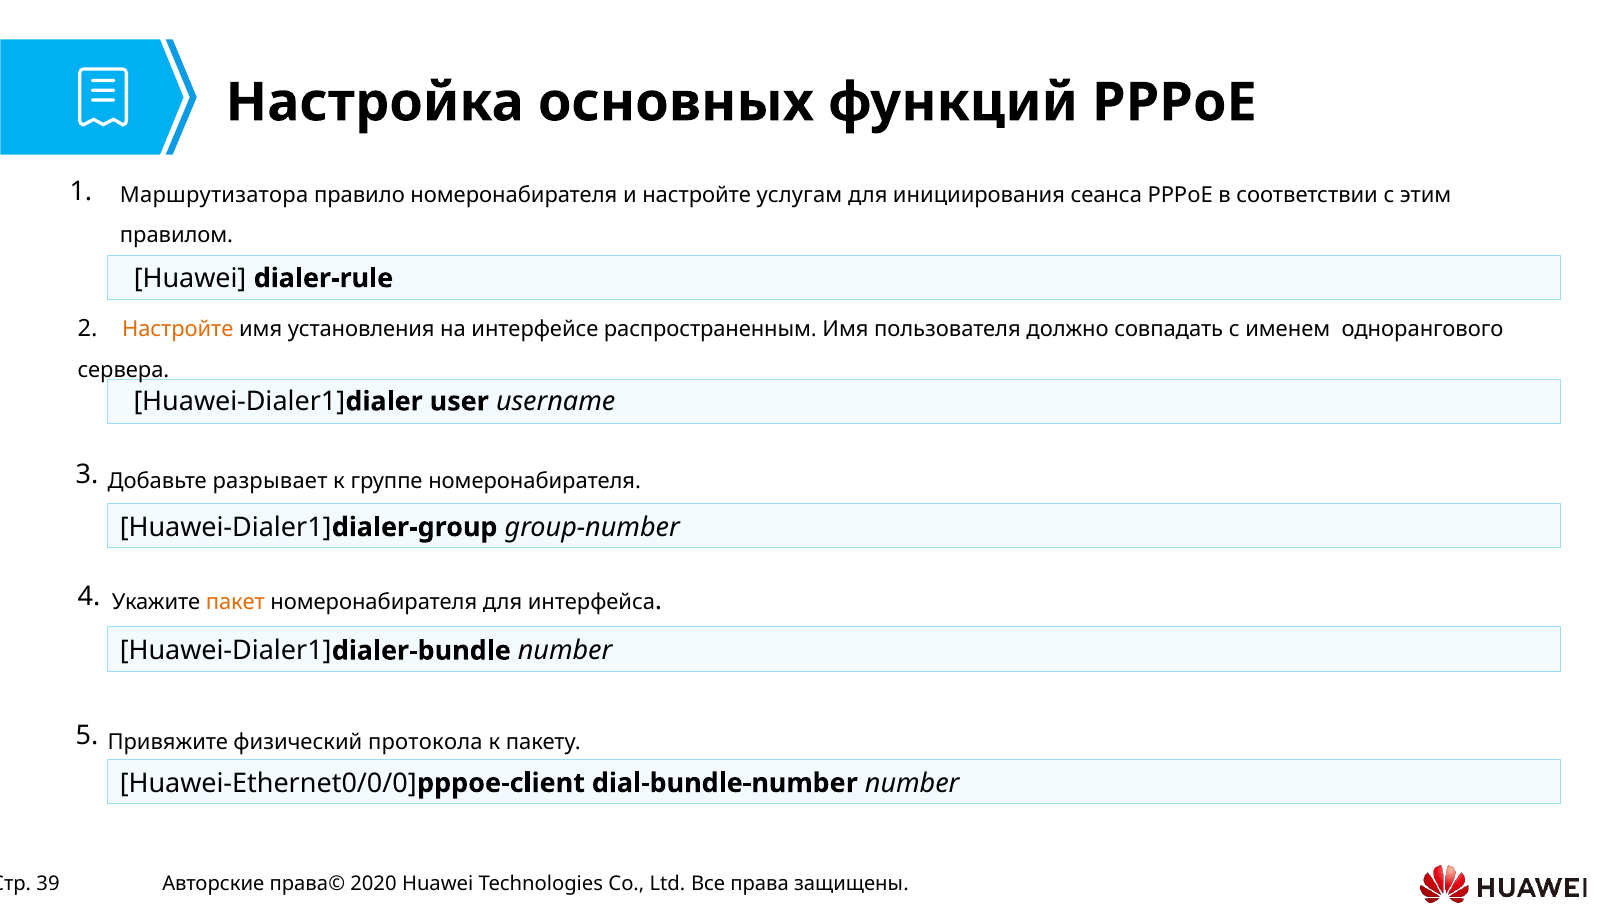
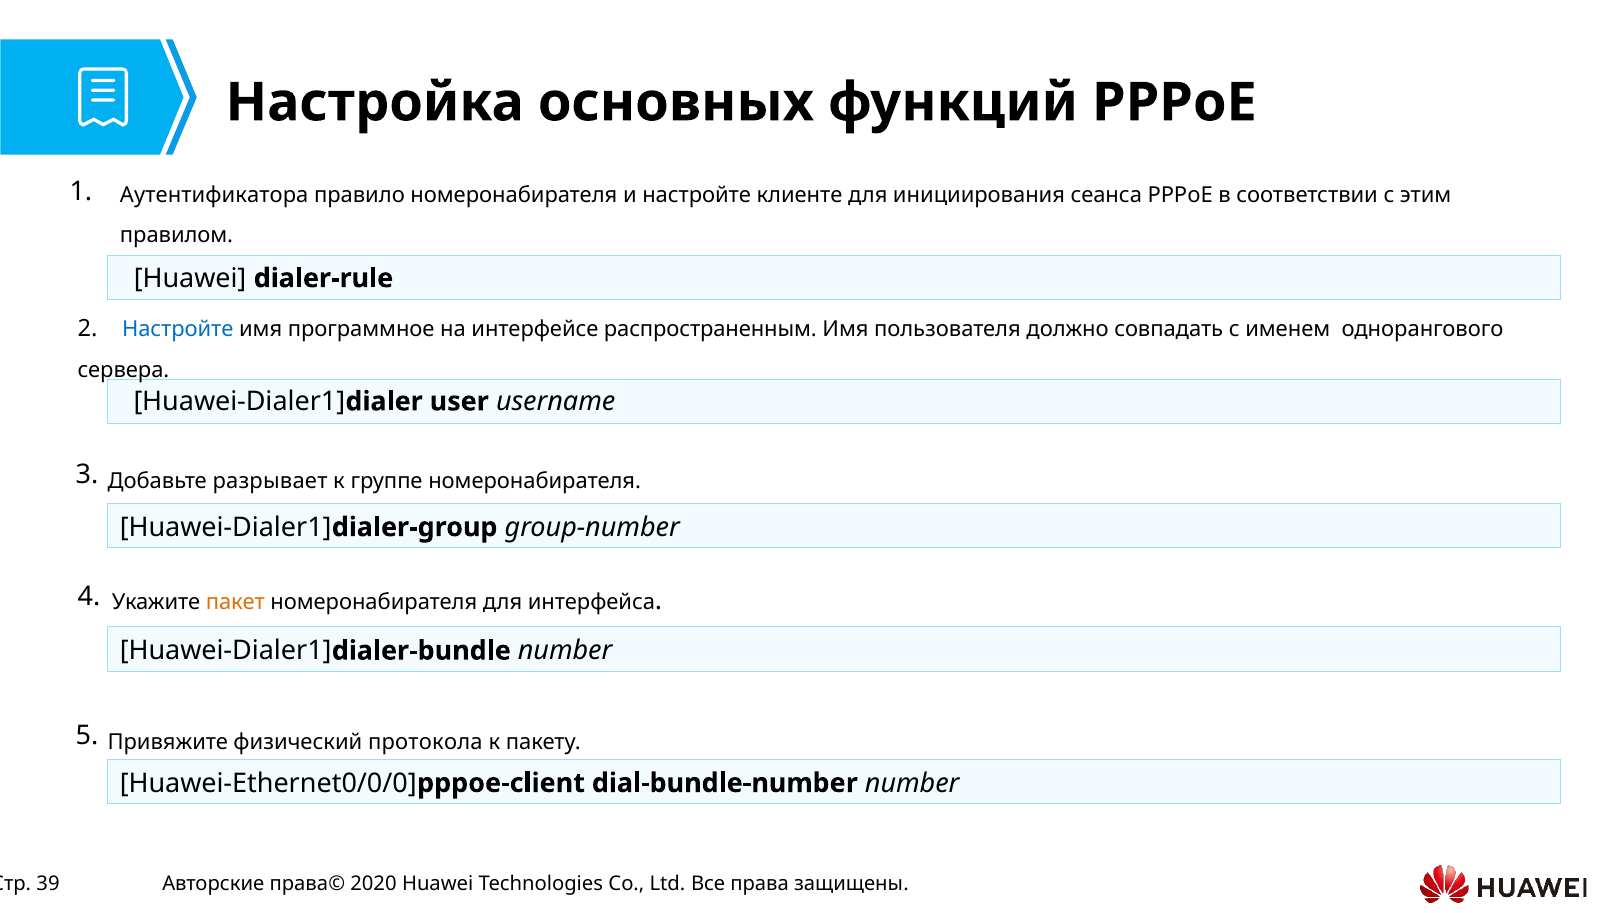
Маршрутизатора: Маршрутизатора -> Аутентификатора
услугам: услугам -> клиенте
Настройте at (178, 329) colour: orange -> blue
установления: установления -> программное
